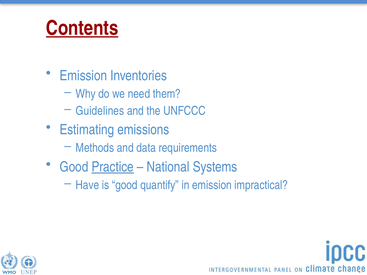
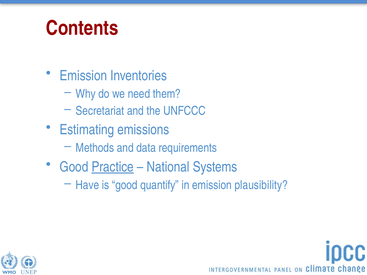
Contents underline: present -> none
Guidelines: Guidelines -> Secretariat
impractical: impractical -> plausibility
